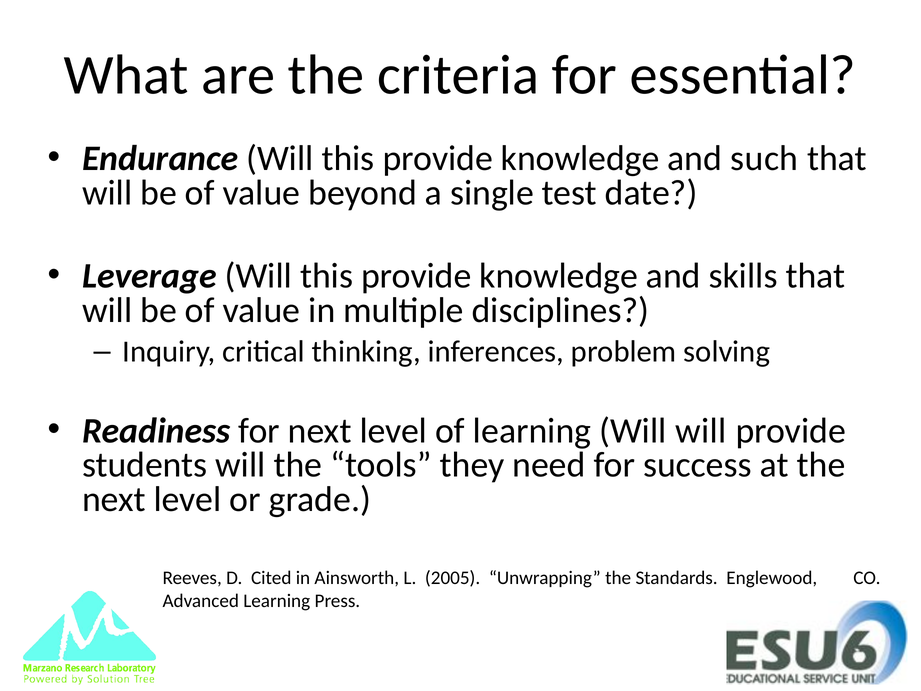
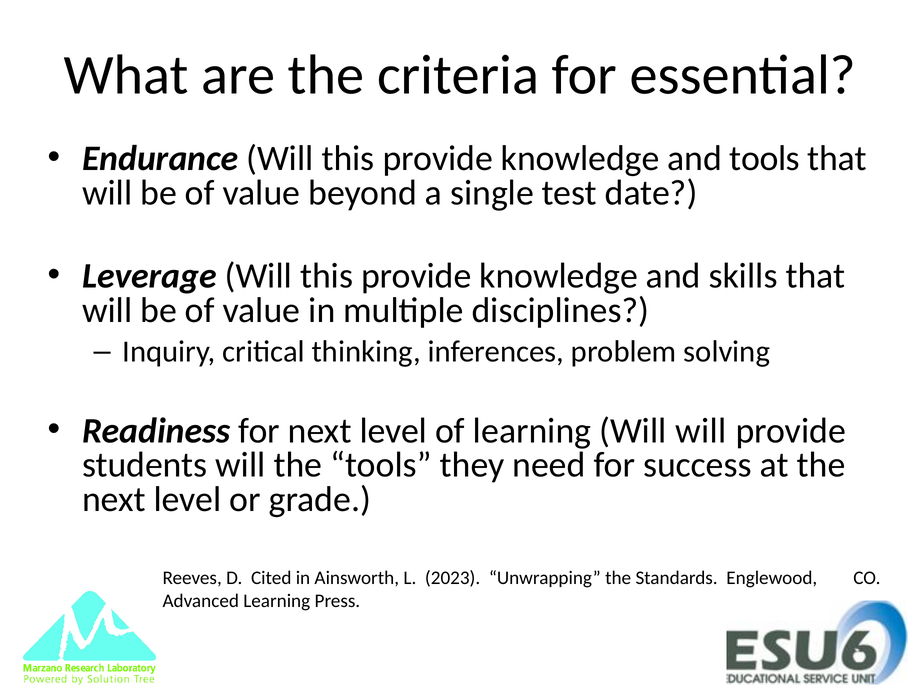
and such: such -> tools
2005: 2005 -> 2023
